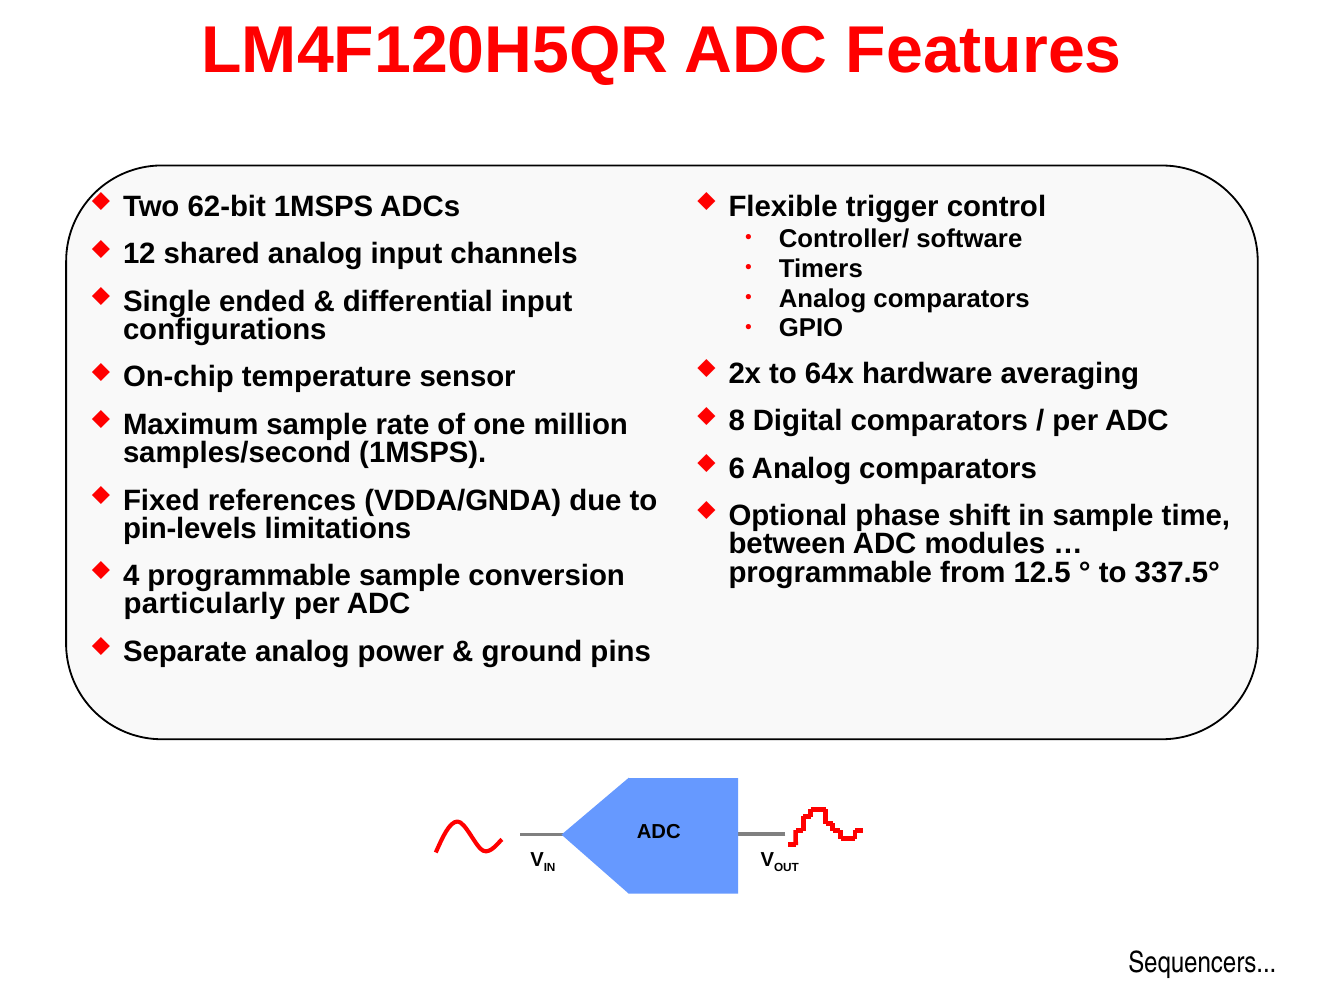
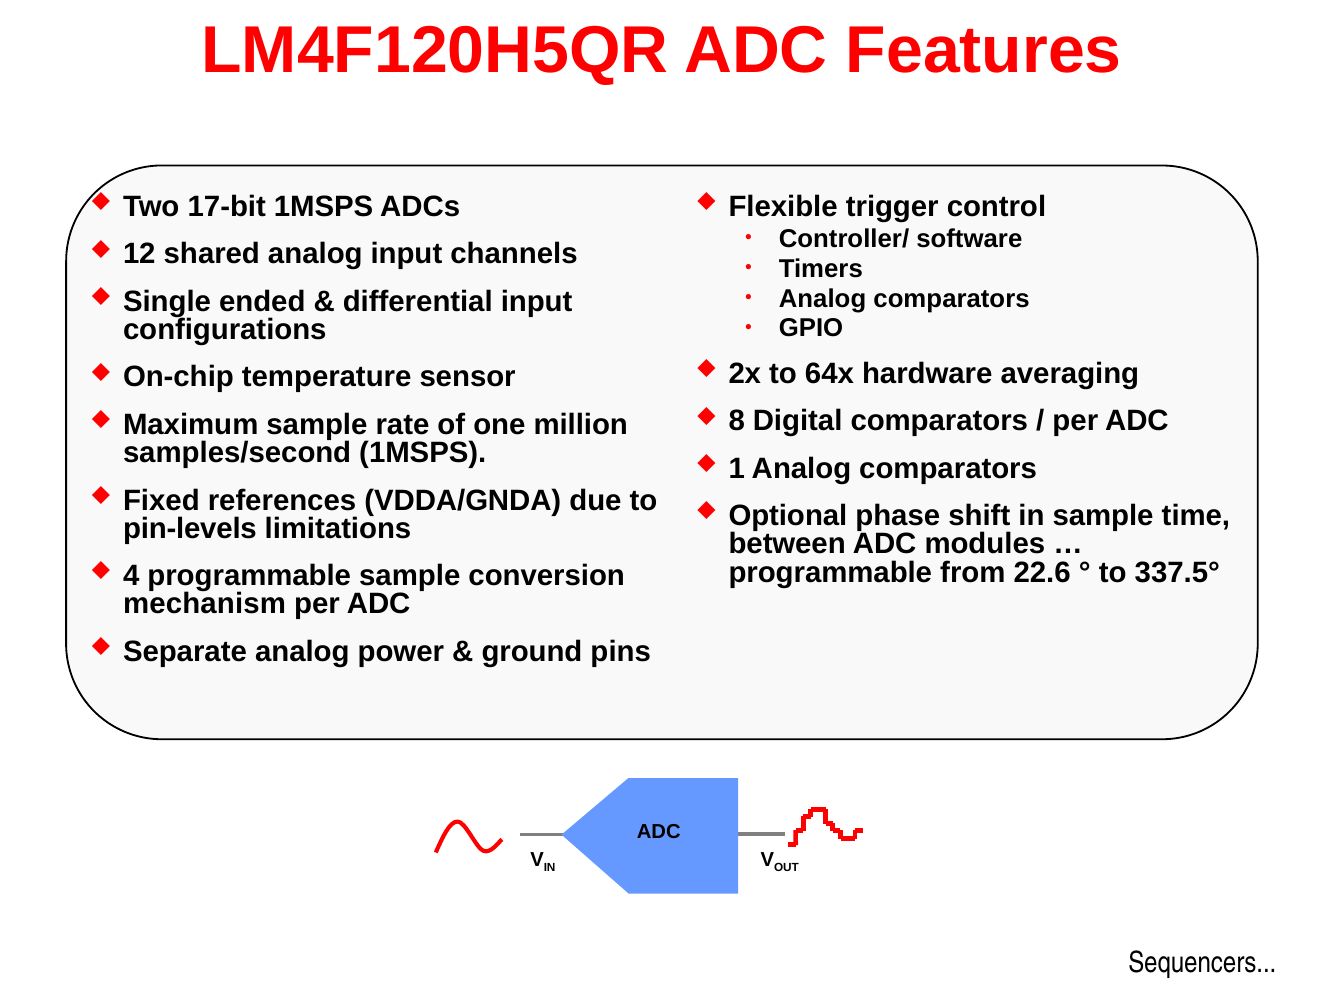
62-bit: 62-bit -> 17-bit
6: 6 -> 1
12.5: 12.5 -> 22.6
particularly: particularly -> mechanism
